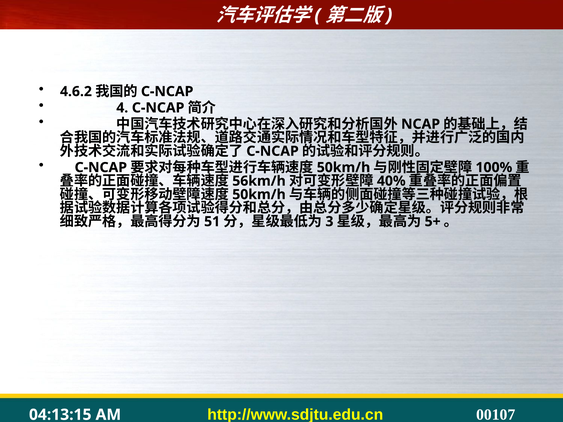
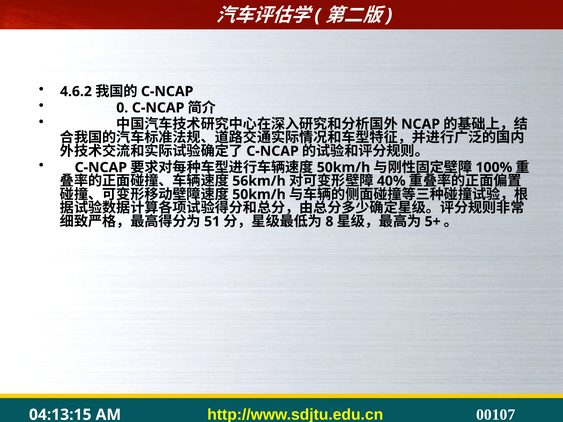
4: 4 -> 0
3: 3 -> 8
